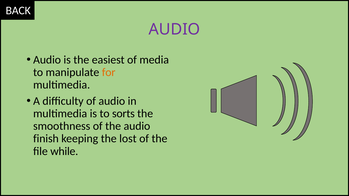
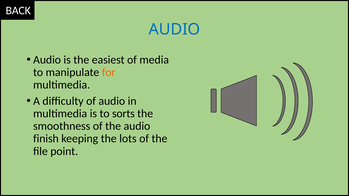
AUDIO at (174, 29) colour: purple -> blue
lost: lost -> lots
while: while -> point
